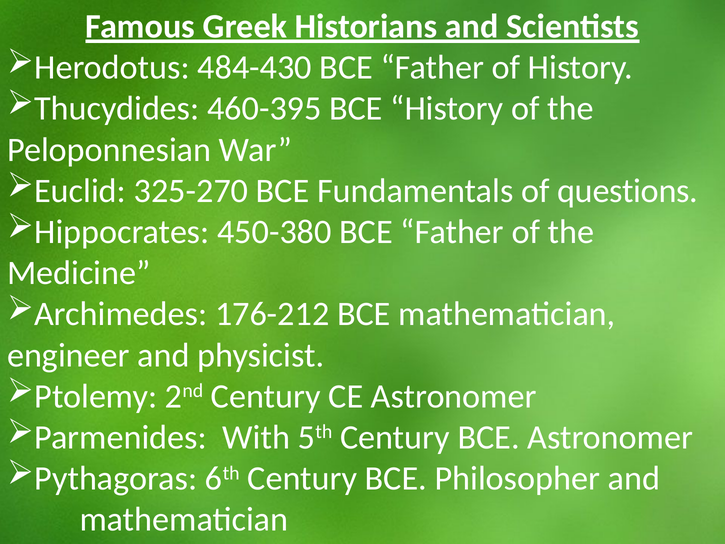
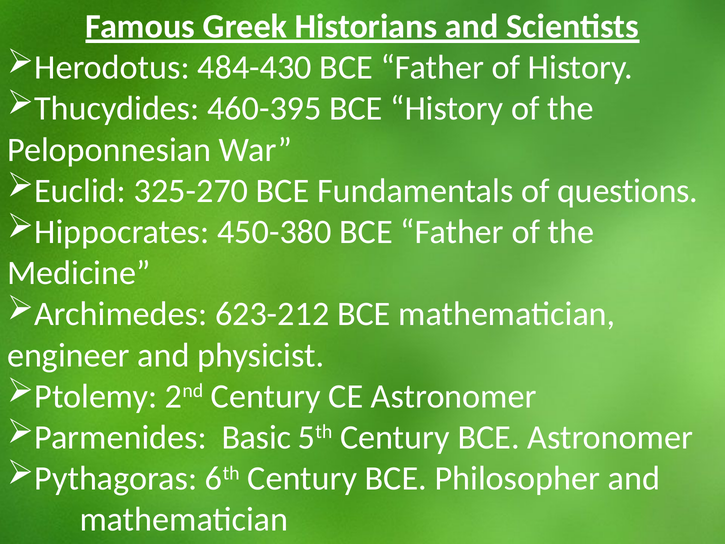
176-212: 176-212 -> 623-212
With: With -> Basic
